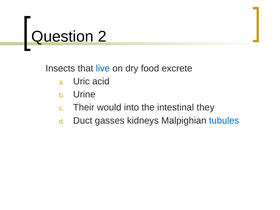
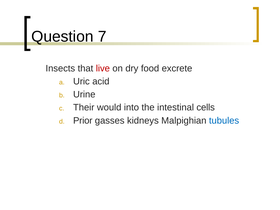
2: 2 -> 7
live colour: blue -> red
they: they -> cells
Duct: Duct -> Prior
